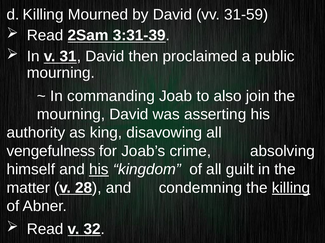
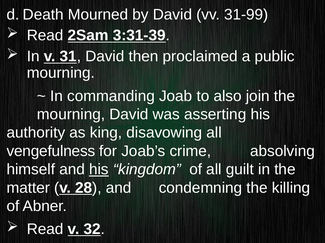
d Killing: Killing -> Death
31-59: 31-59 -> 31-99
killing at (291, 188) underline: present -> none
